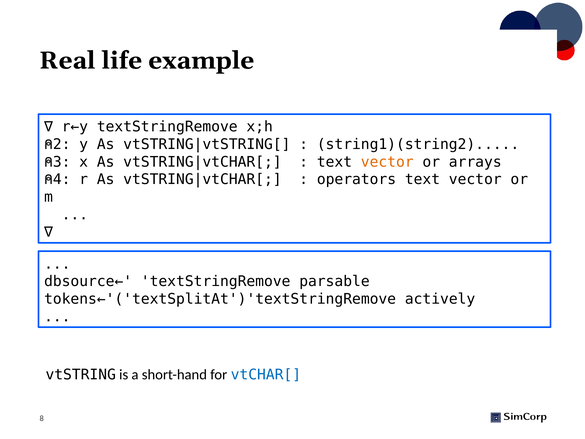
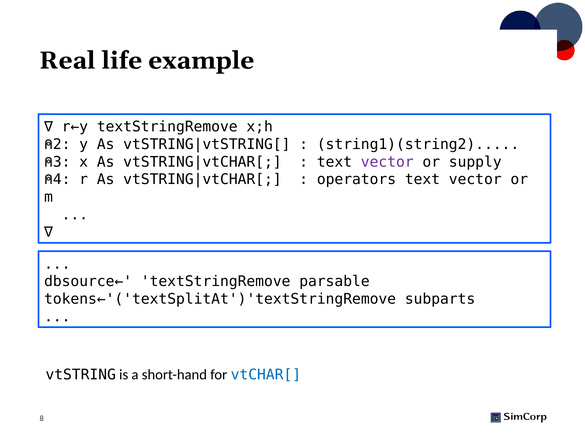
vector at (387, 162) colour: orange -> purple
arrays: arrays -> supply
actively: actively -> subparts
